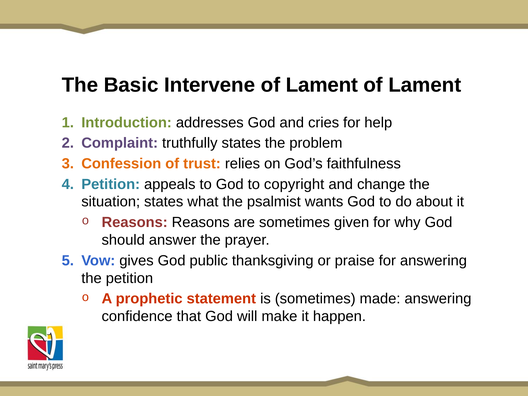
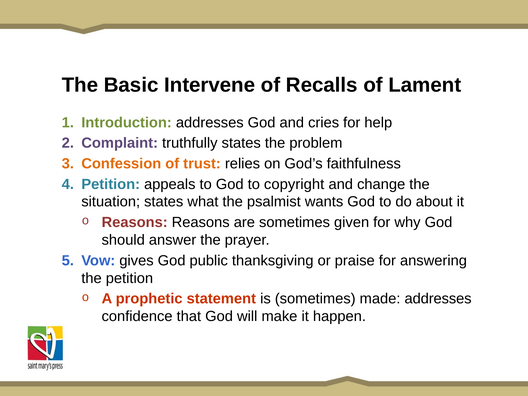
Lament at (322, 85): Lament -> Recalls
made answering: answering -> addresses
